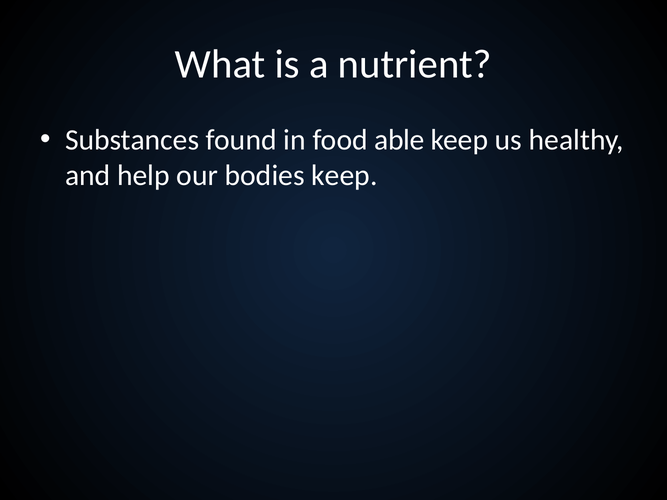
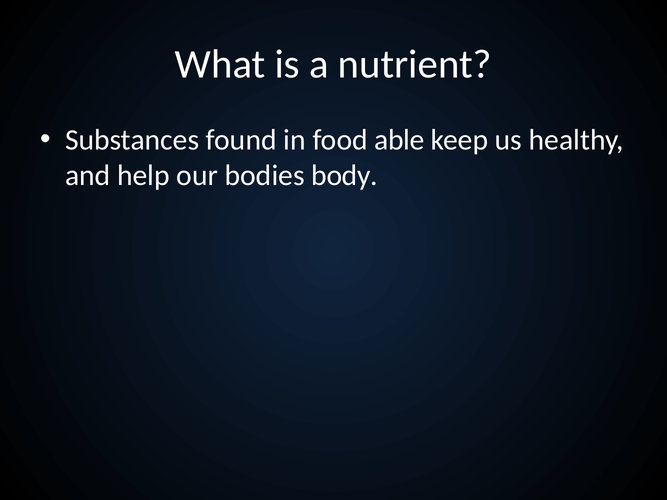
bodies keep: keep -> body
